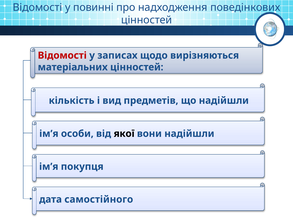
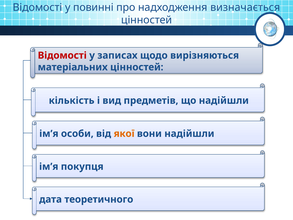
поведінкових: поведінкових -> визначається
якої colour: black -> orange
самостійного: самостійного -> теоретичного
